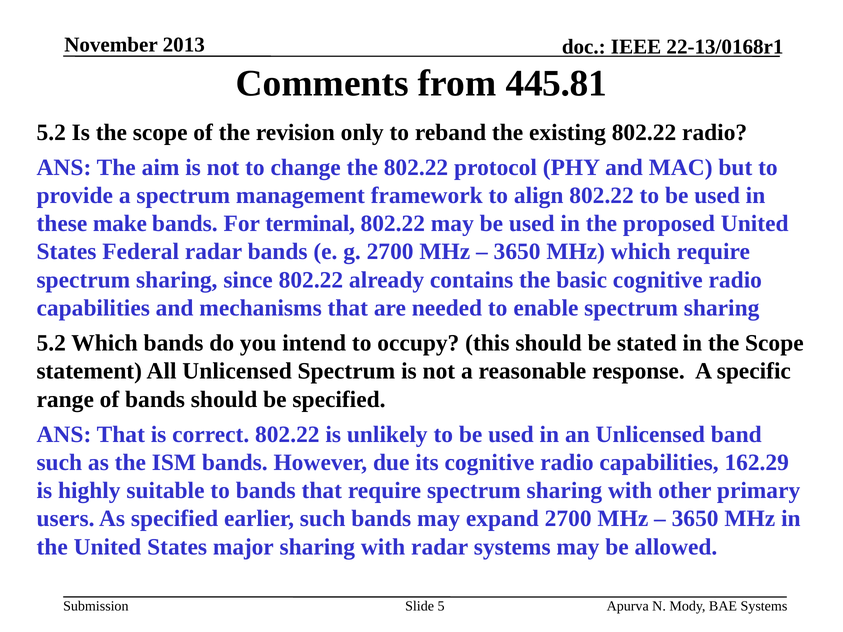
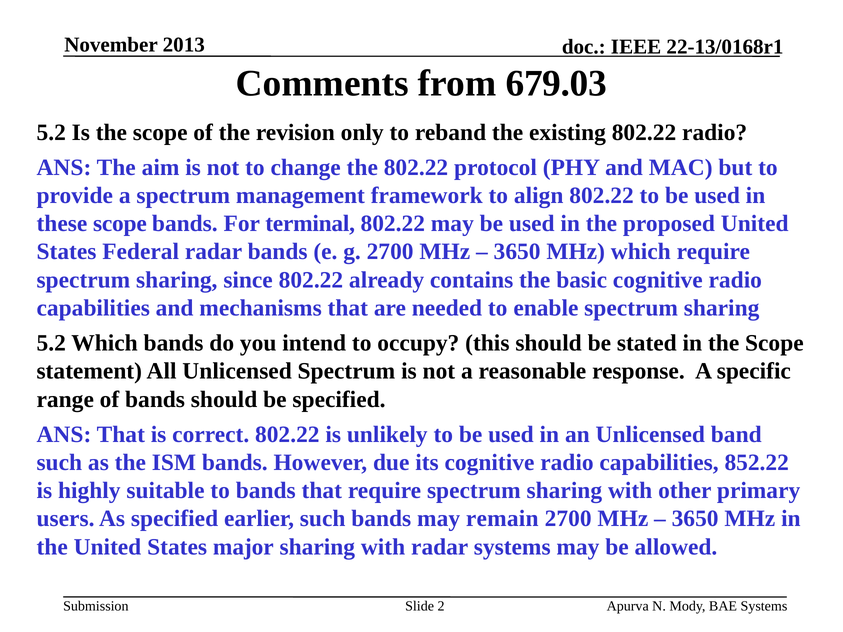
445.81: 445.81 -> 679.03
these make: make -> scope
162.29: 162.29 -> 852.22
expand: expand -> remain
5: 5 -> 2
